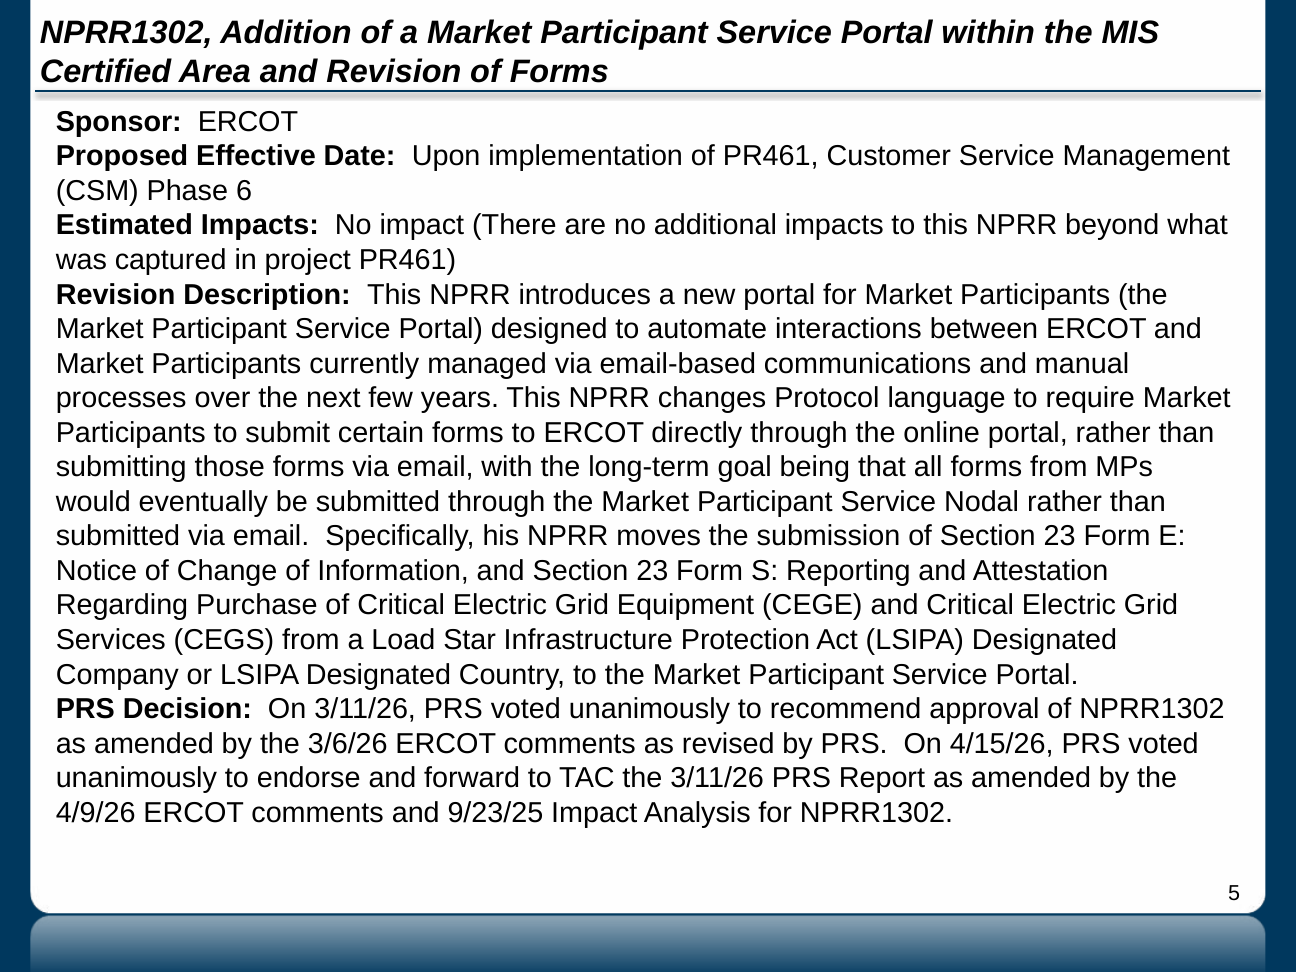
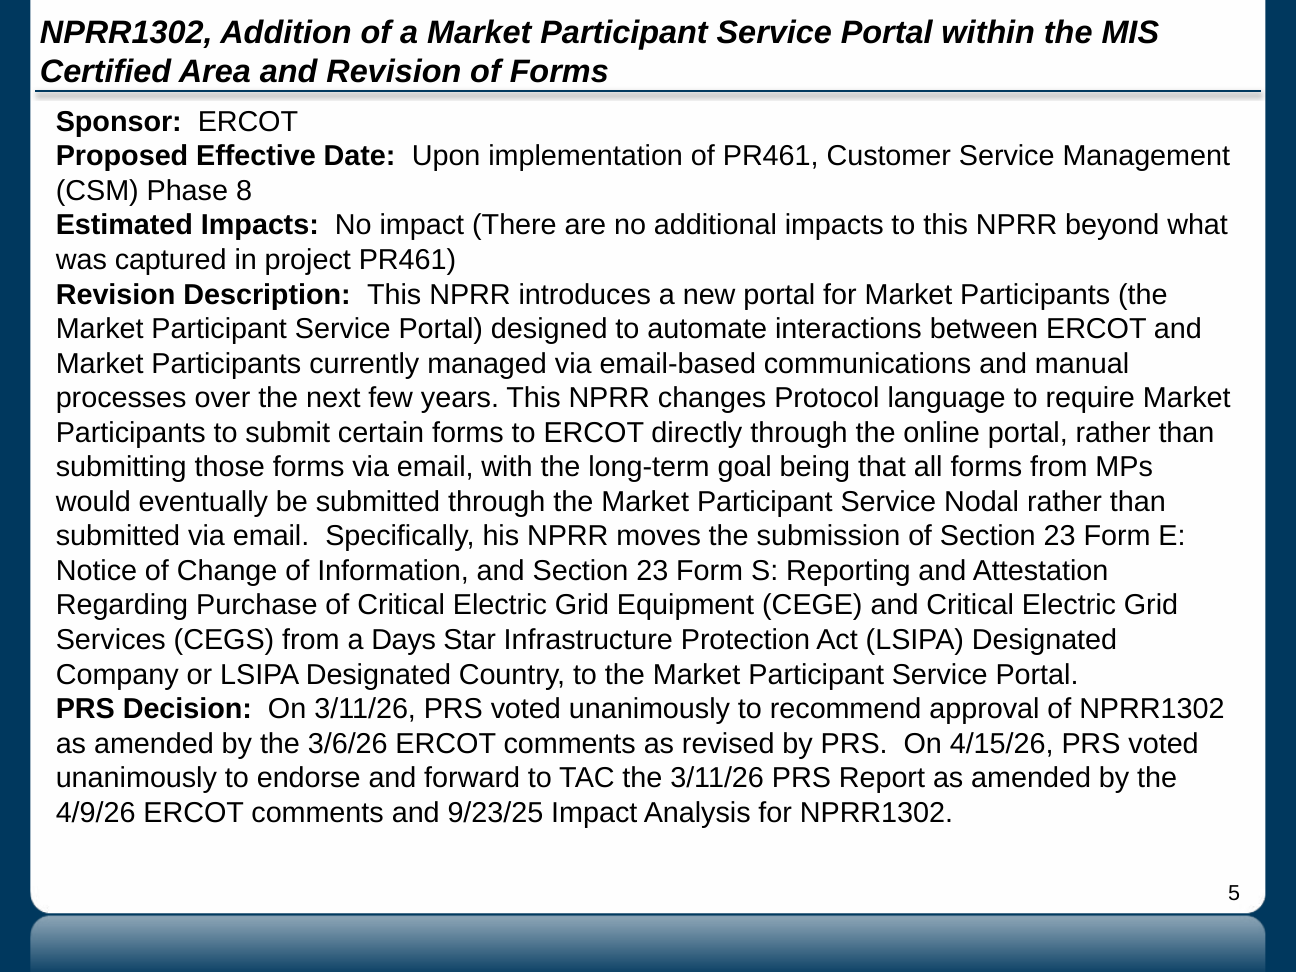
6: 6 -> 8
Load: Load -> Days
